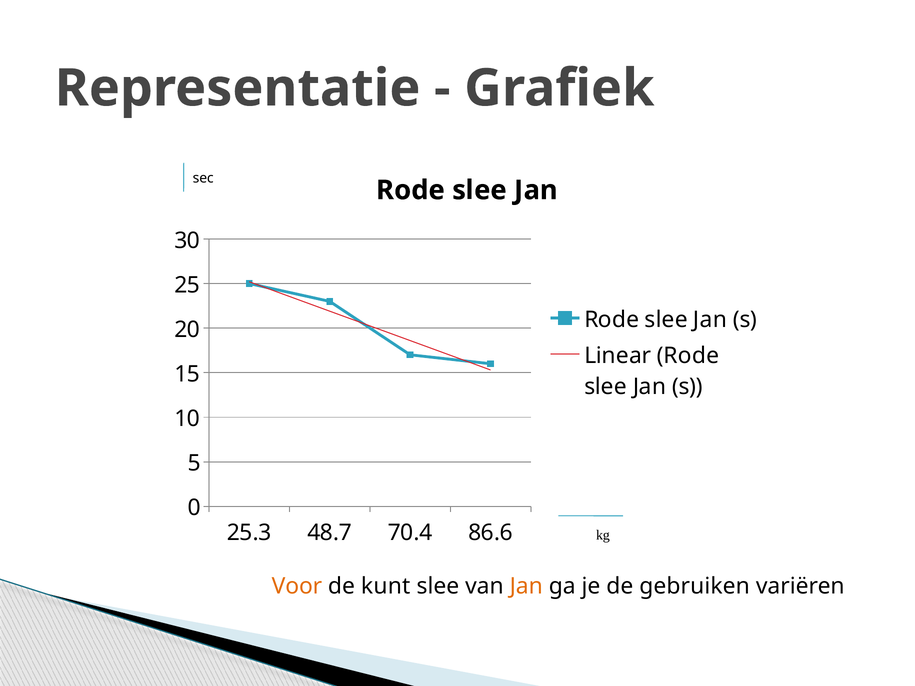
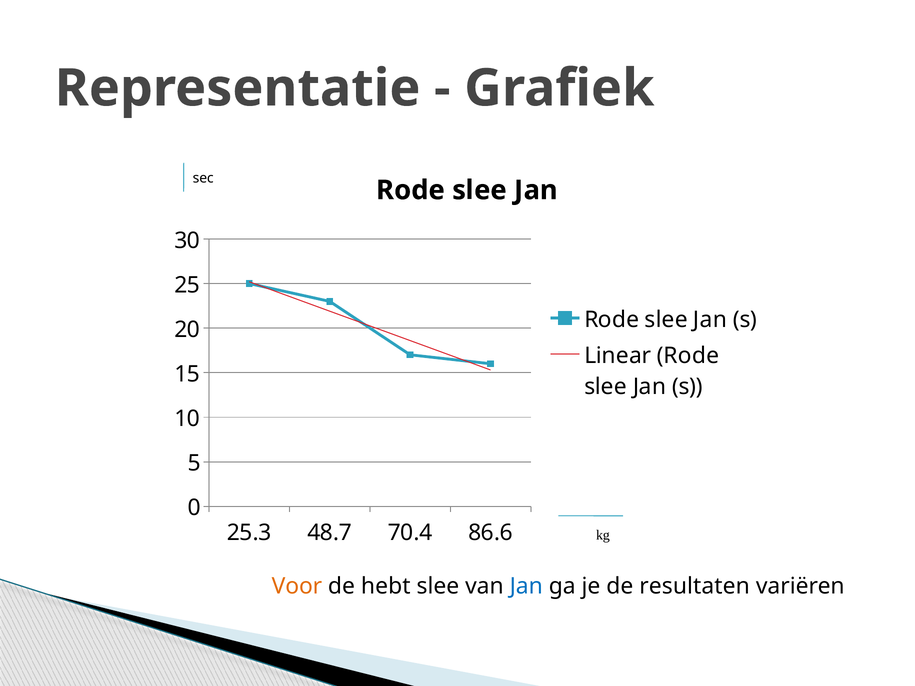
kunt: kunt -> hebt
Jan at (526, 586) colour: orange -> blue
gebruiken: gebruiken -> resultaten
